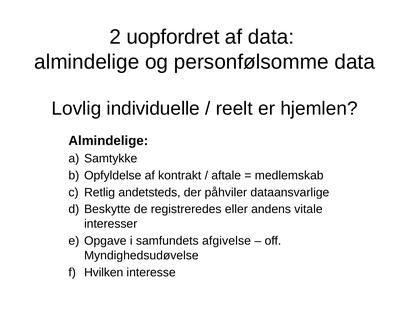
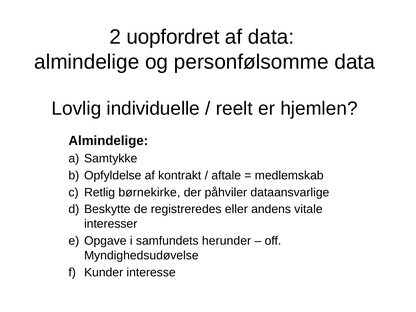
andetsteds: andetsteds -> børnekirke
afgivelse: afgivelse -> herunder
Hvilken: Hvilken -> Kunder
